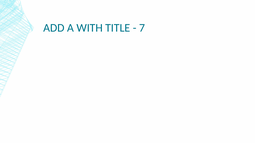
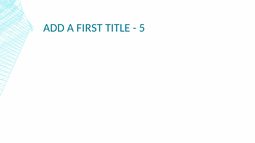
WITH: WITH -> FIRST
7: 7 -> 5
